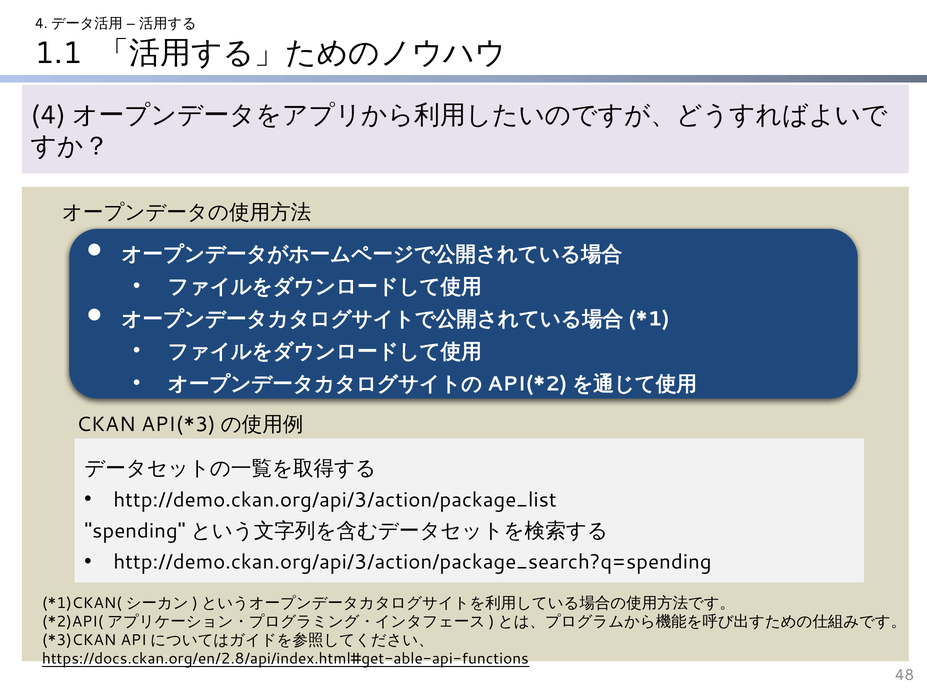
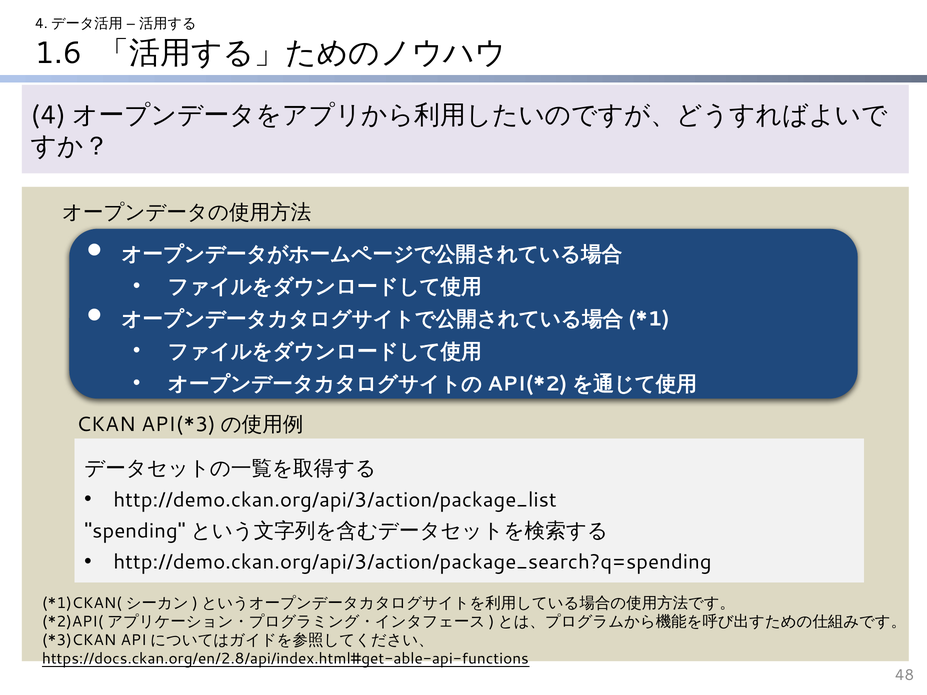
1.1: 1.1 -> 1.6
